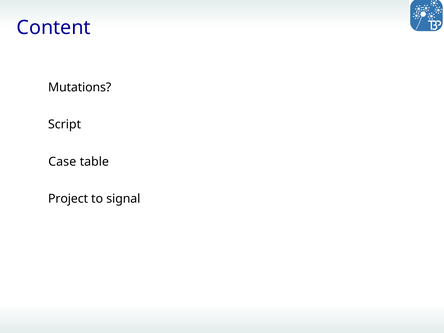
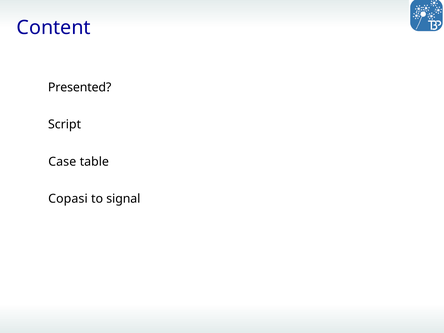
Mutations: Mutations -> Presented
Project: Project -> Copasi
